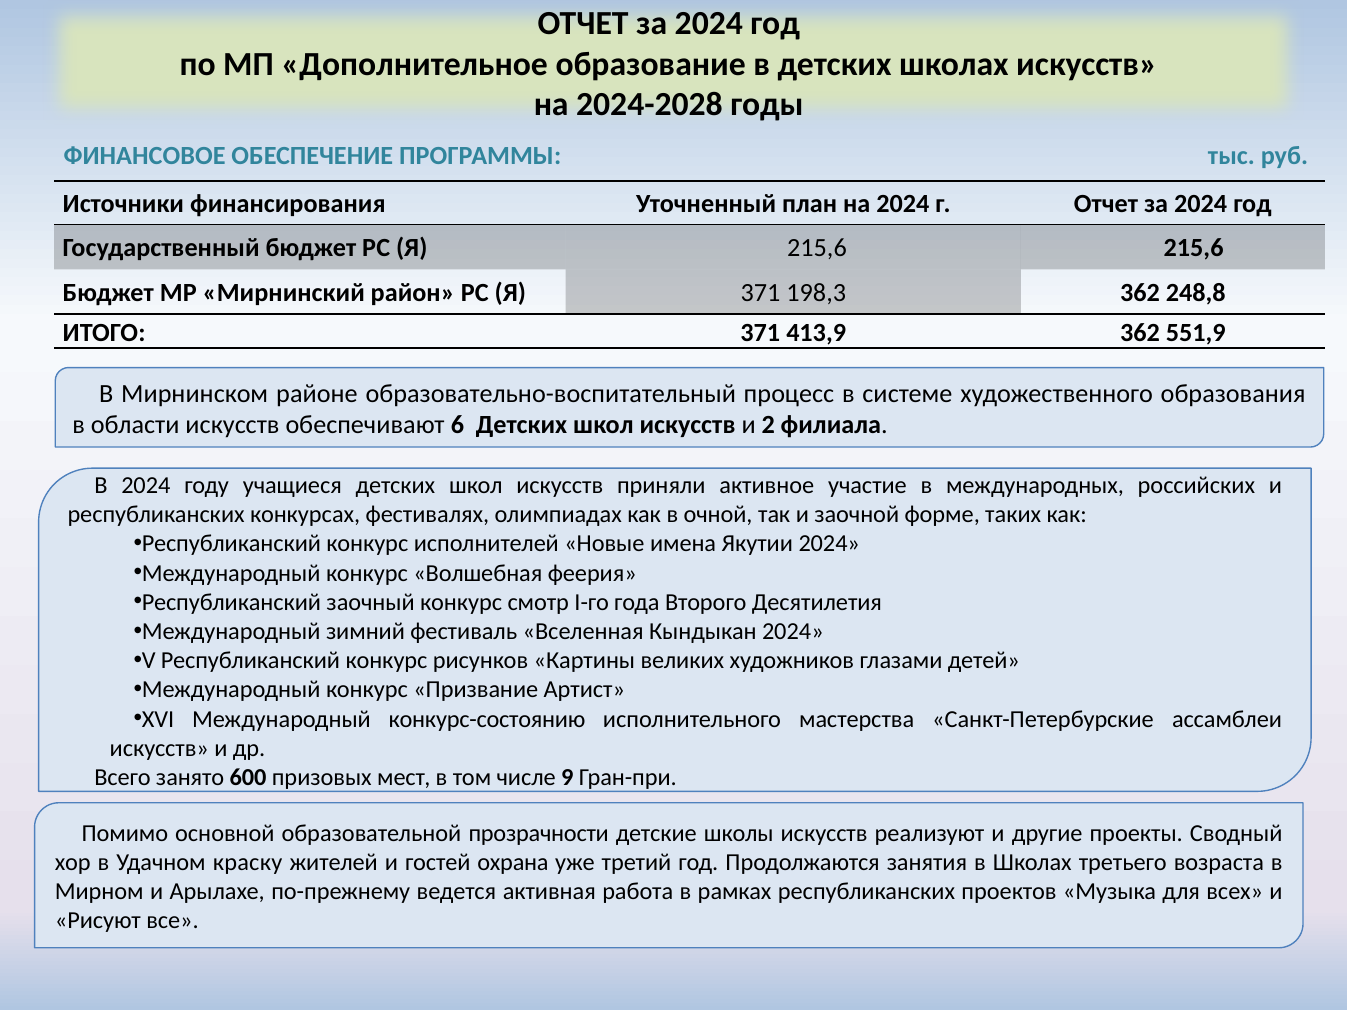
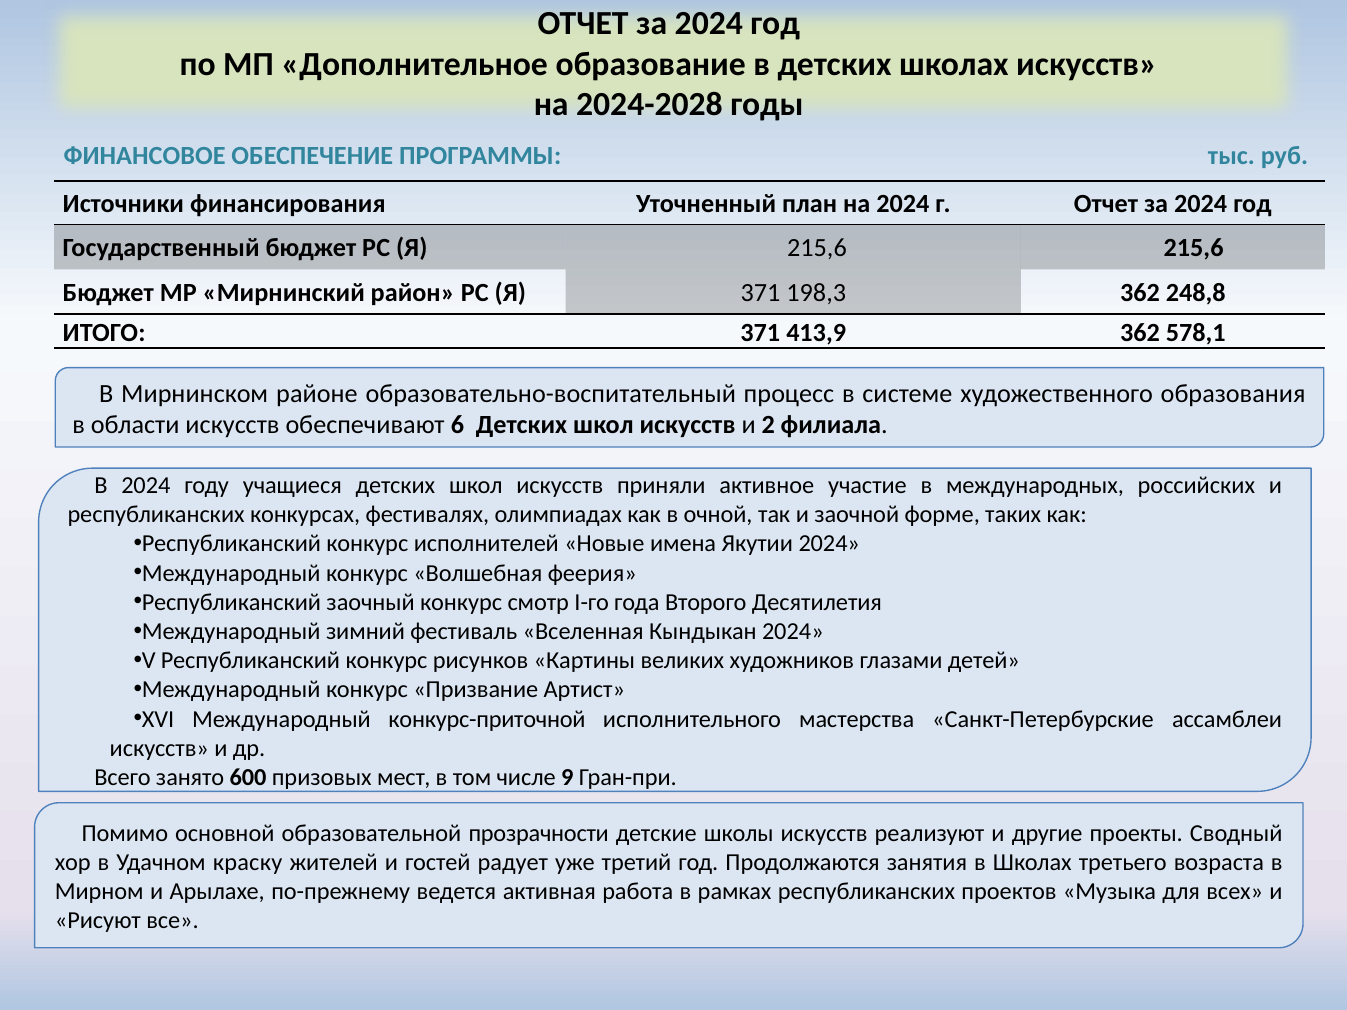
551,9: 551,9 -> 578,1
конкурс-состоянию: конкурс-состоянию -> конкурс-приточной
охрана: охрана -> радует
